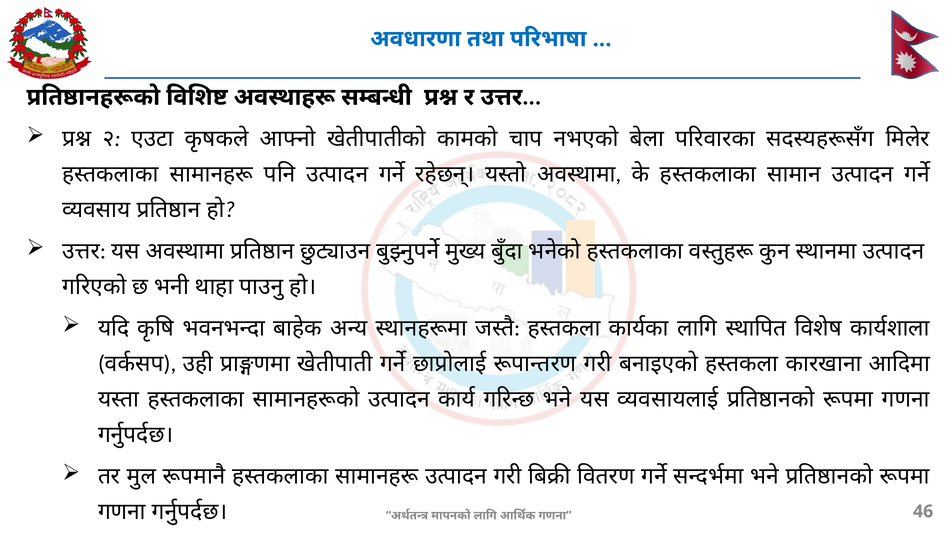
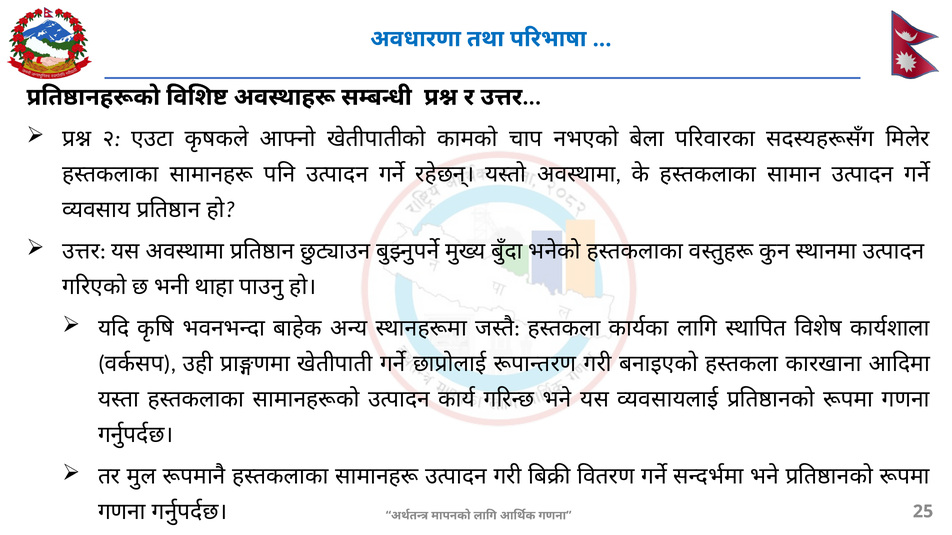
46: 46 -> 25
